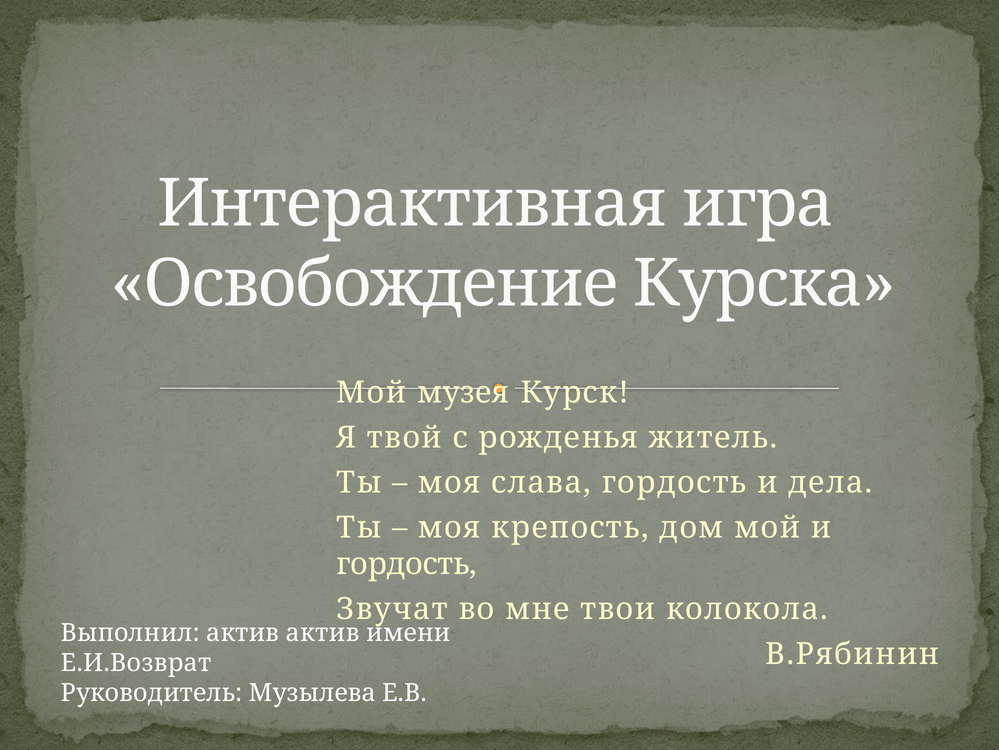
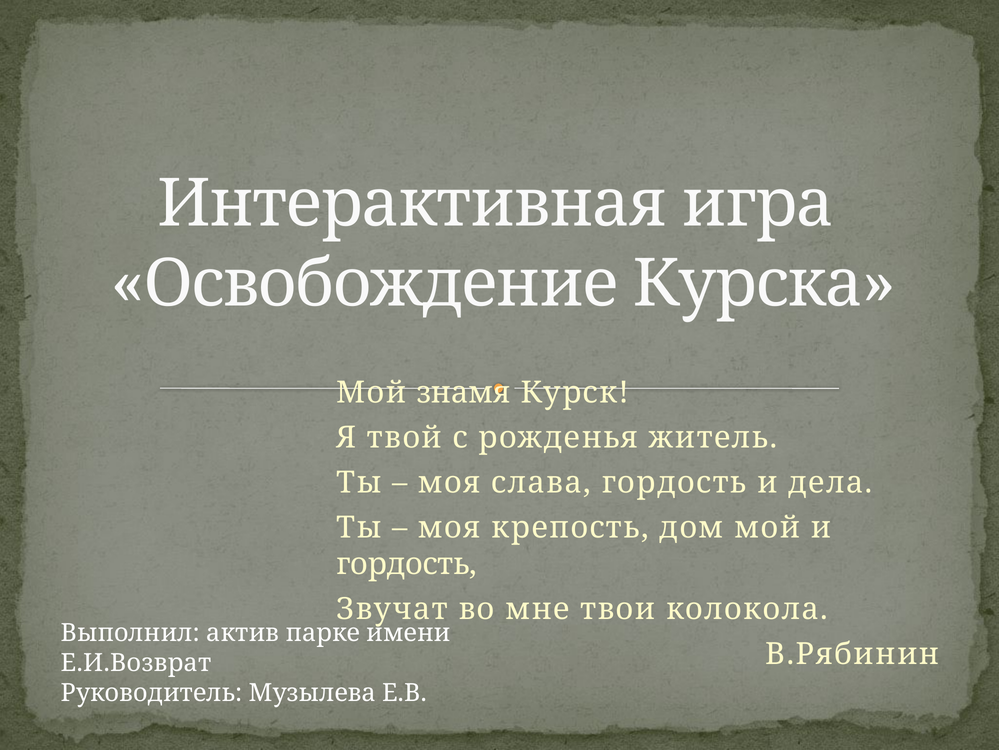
музея: музея -> знамя
актив актив: актив -> парке
